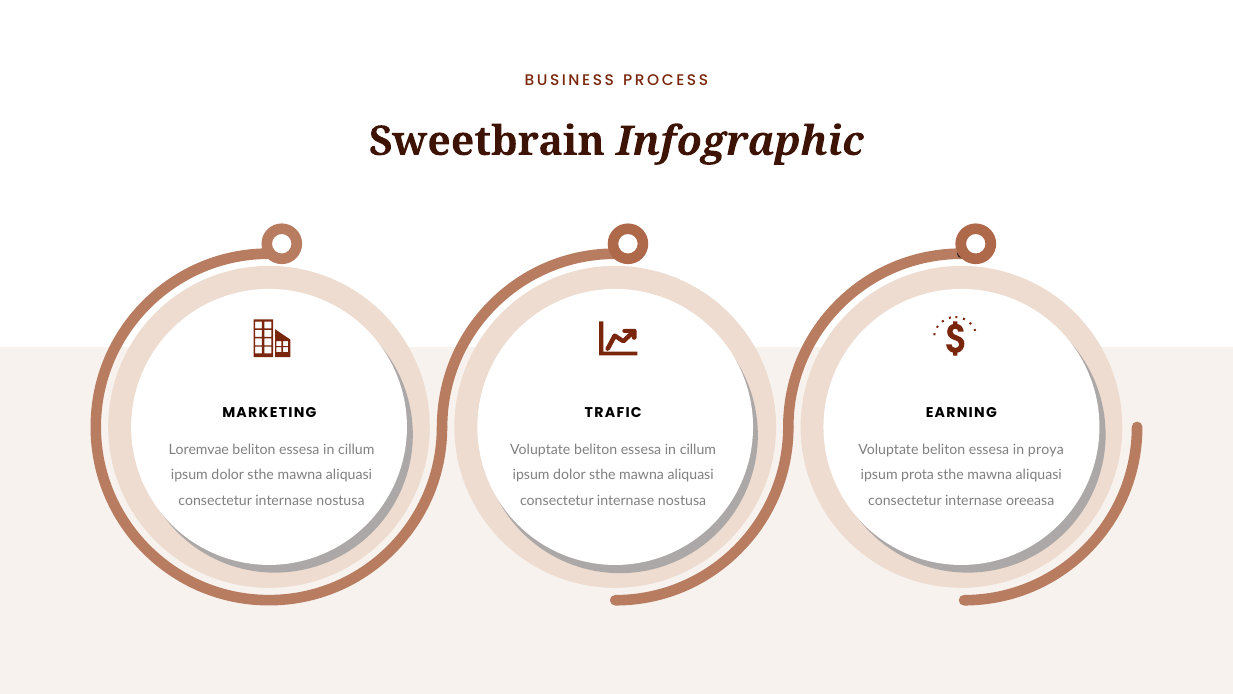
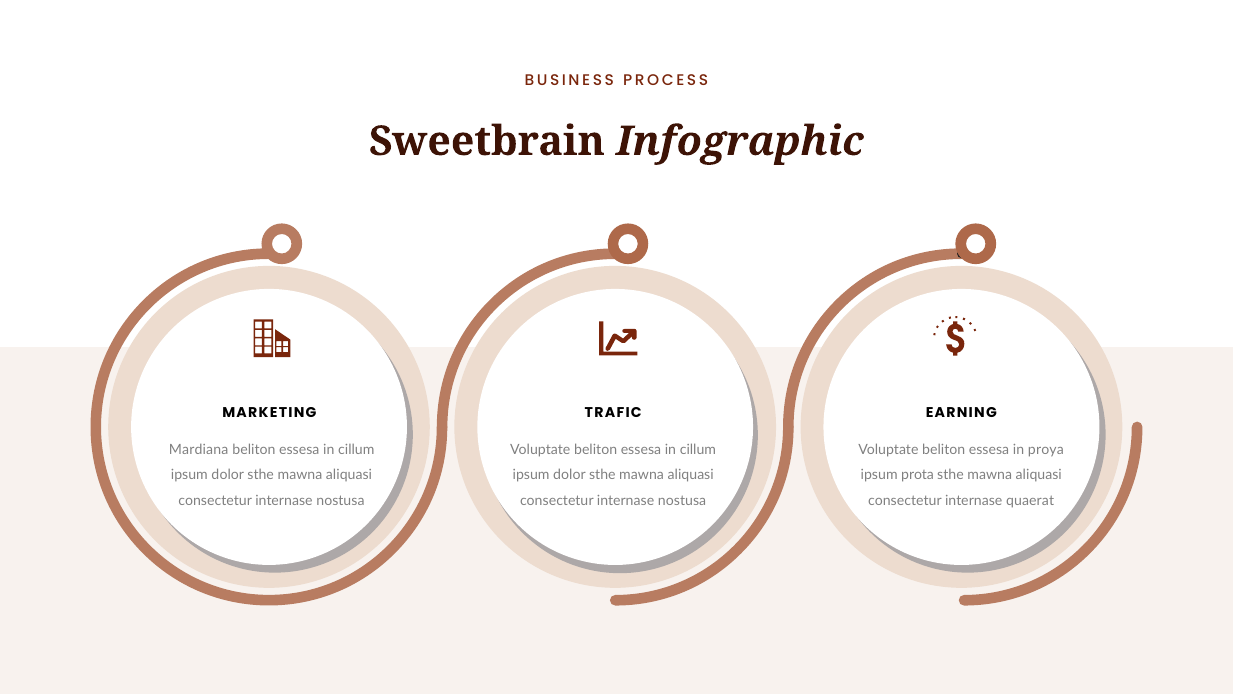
Loremvae: Loremvae -> Mardiana
oreeasa: oreeasa -> quaerat
